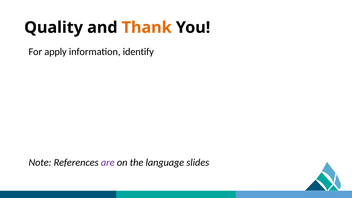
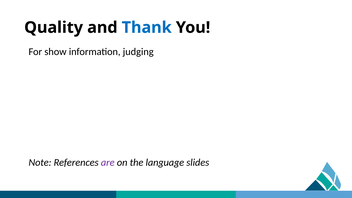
Thank colour: orange -> blue
apply: apply -> show
identify: identify -> judging
